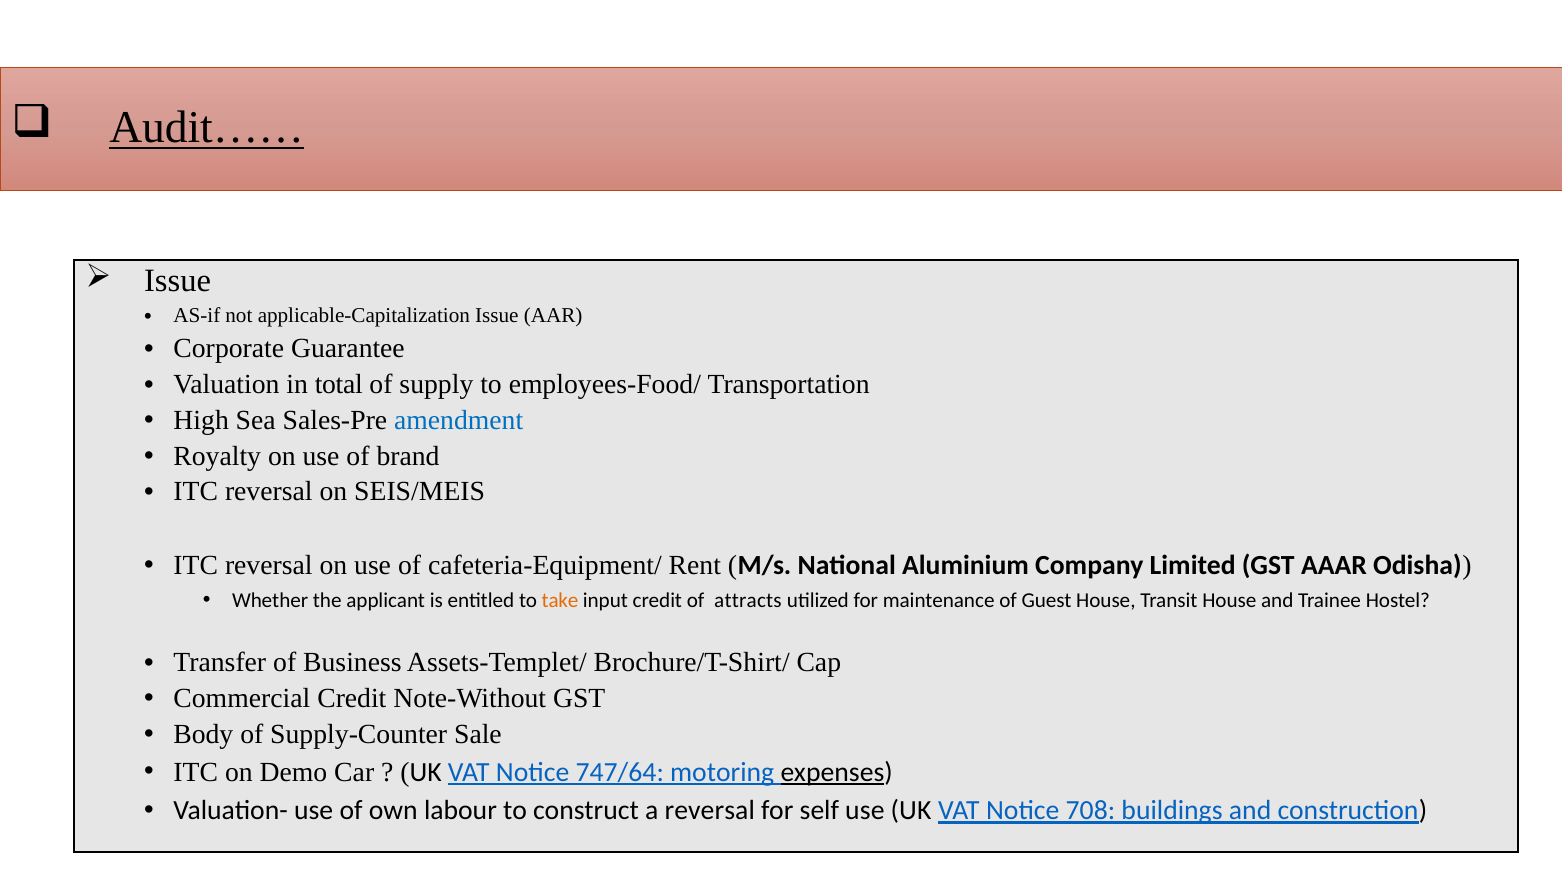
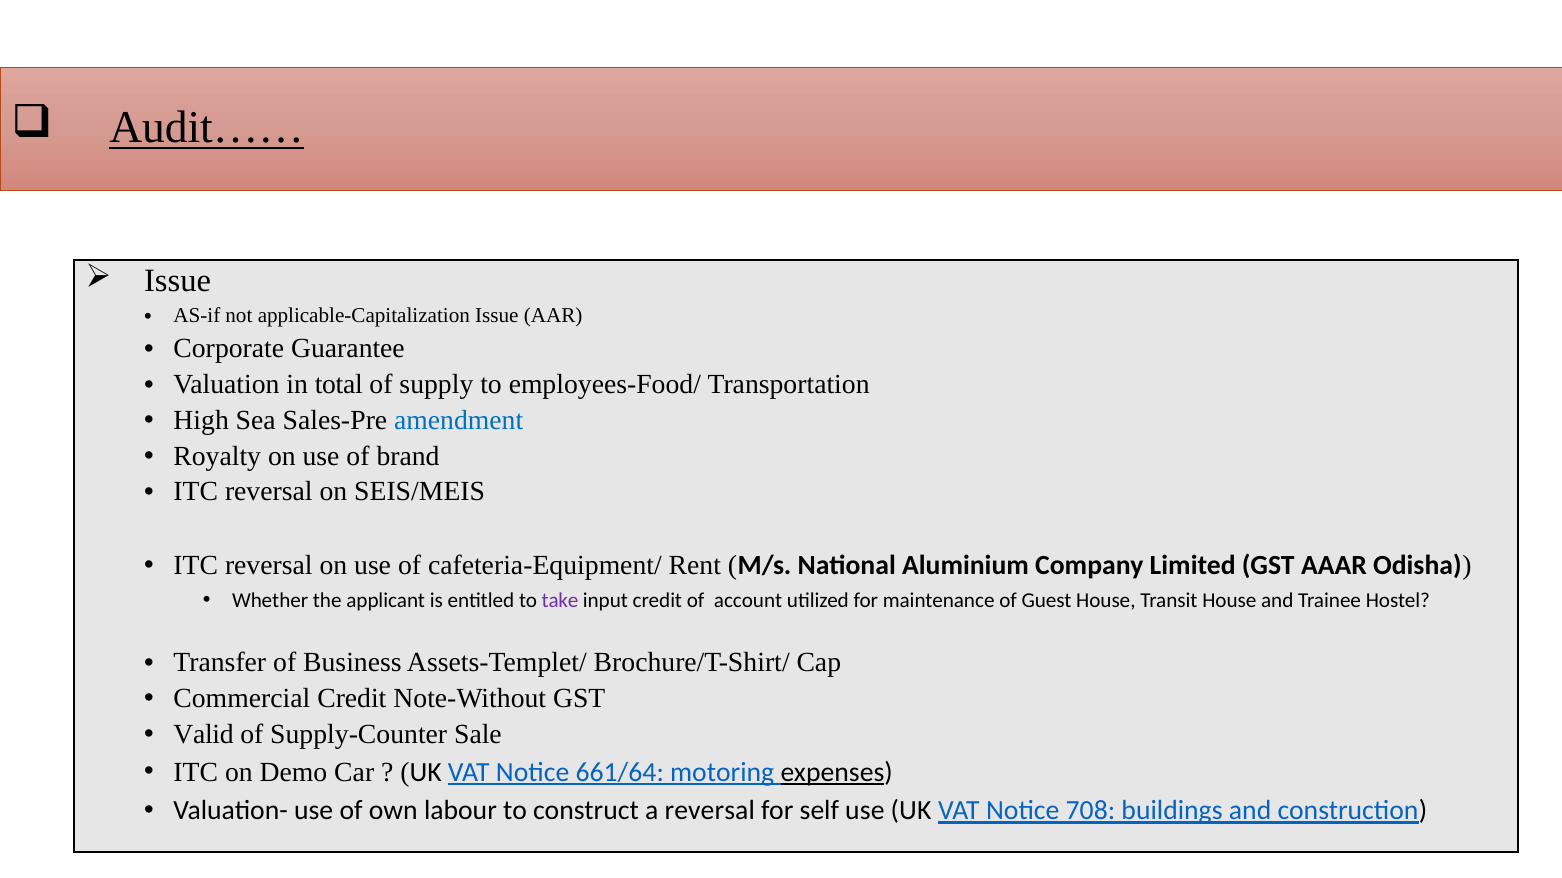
take colour: orange -> purple
attracts: attracts -> account
Body: Body -> Valid
747/64: 747/64 -> 661/64
